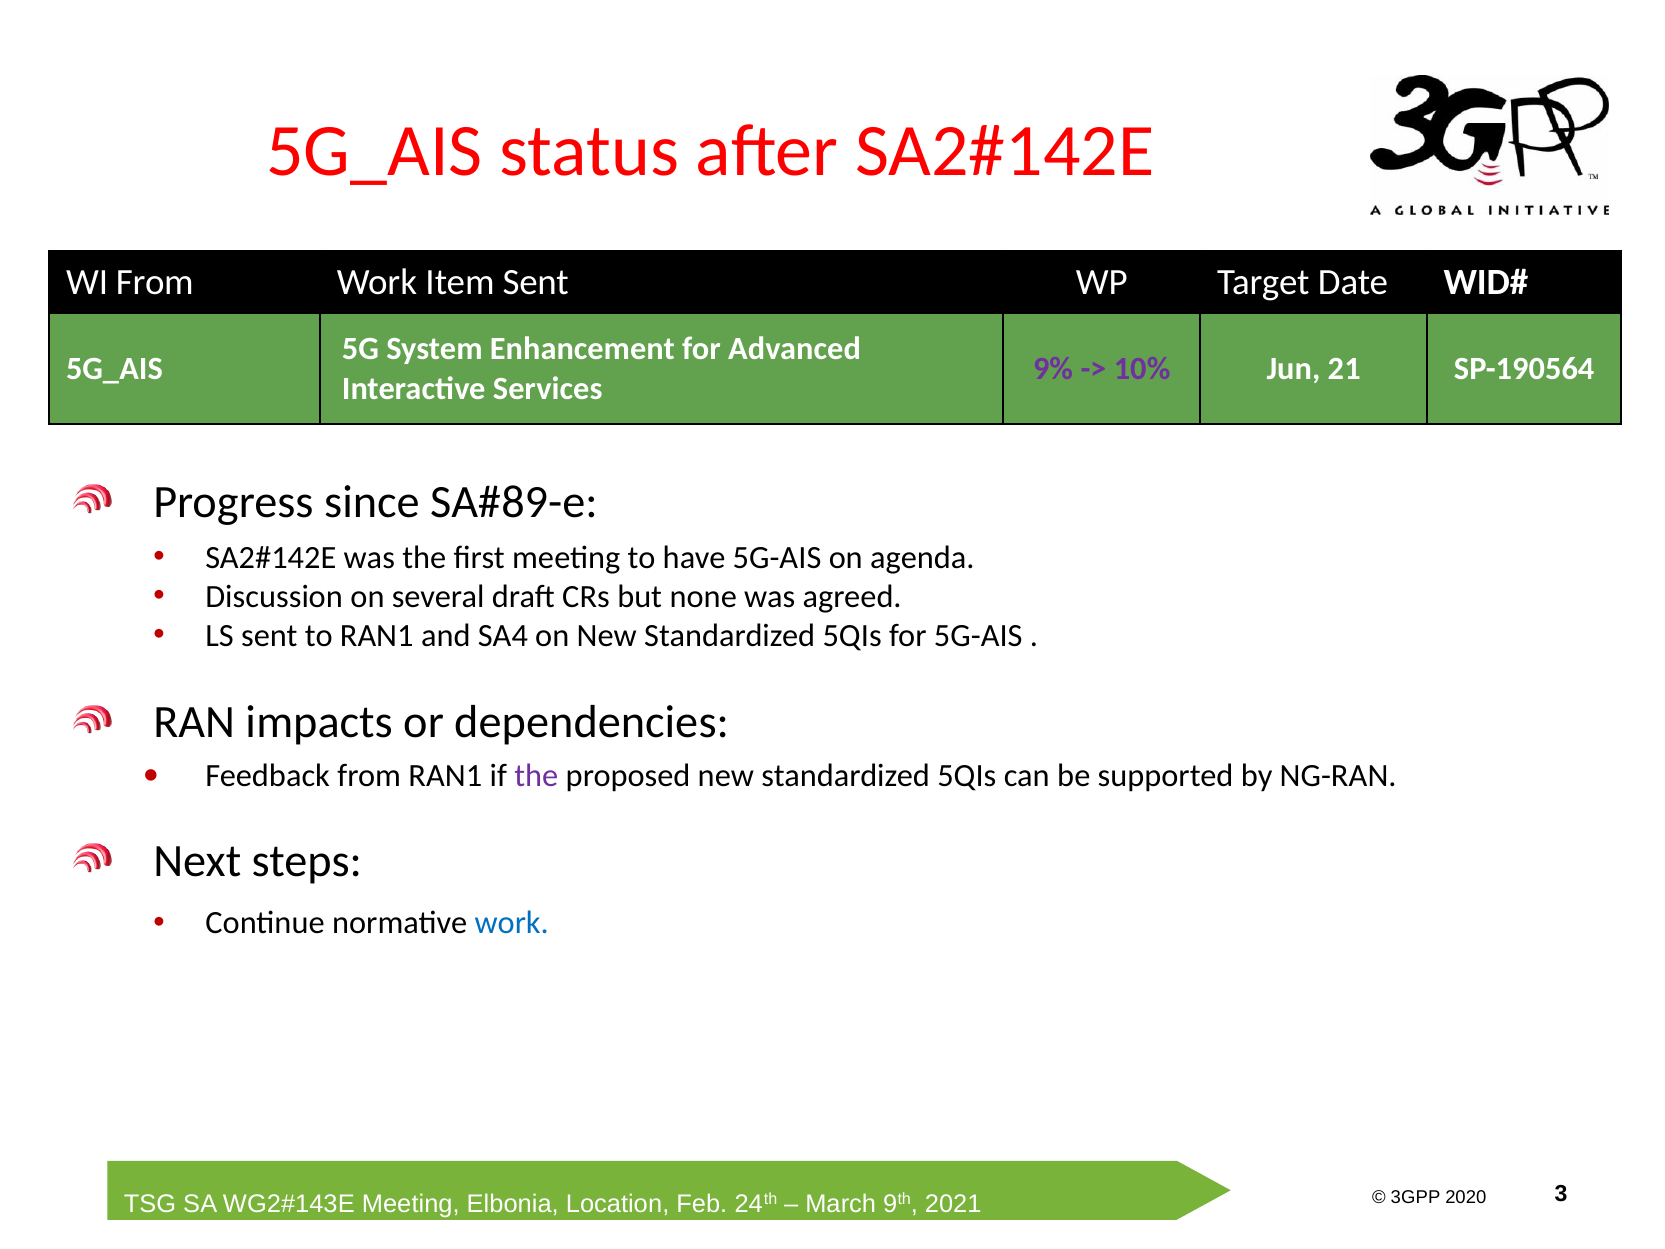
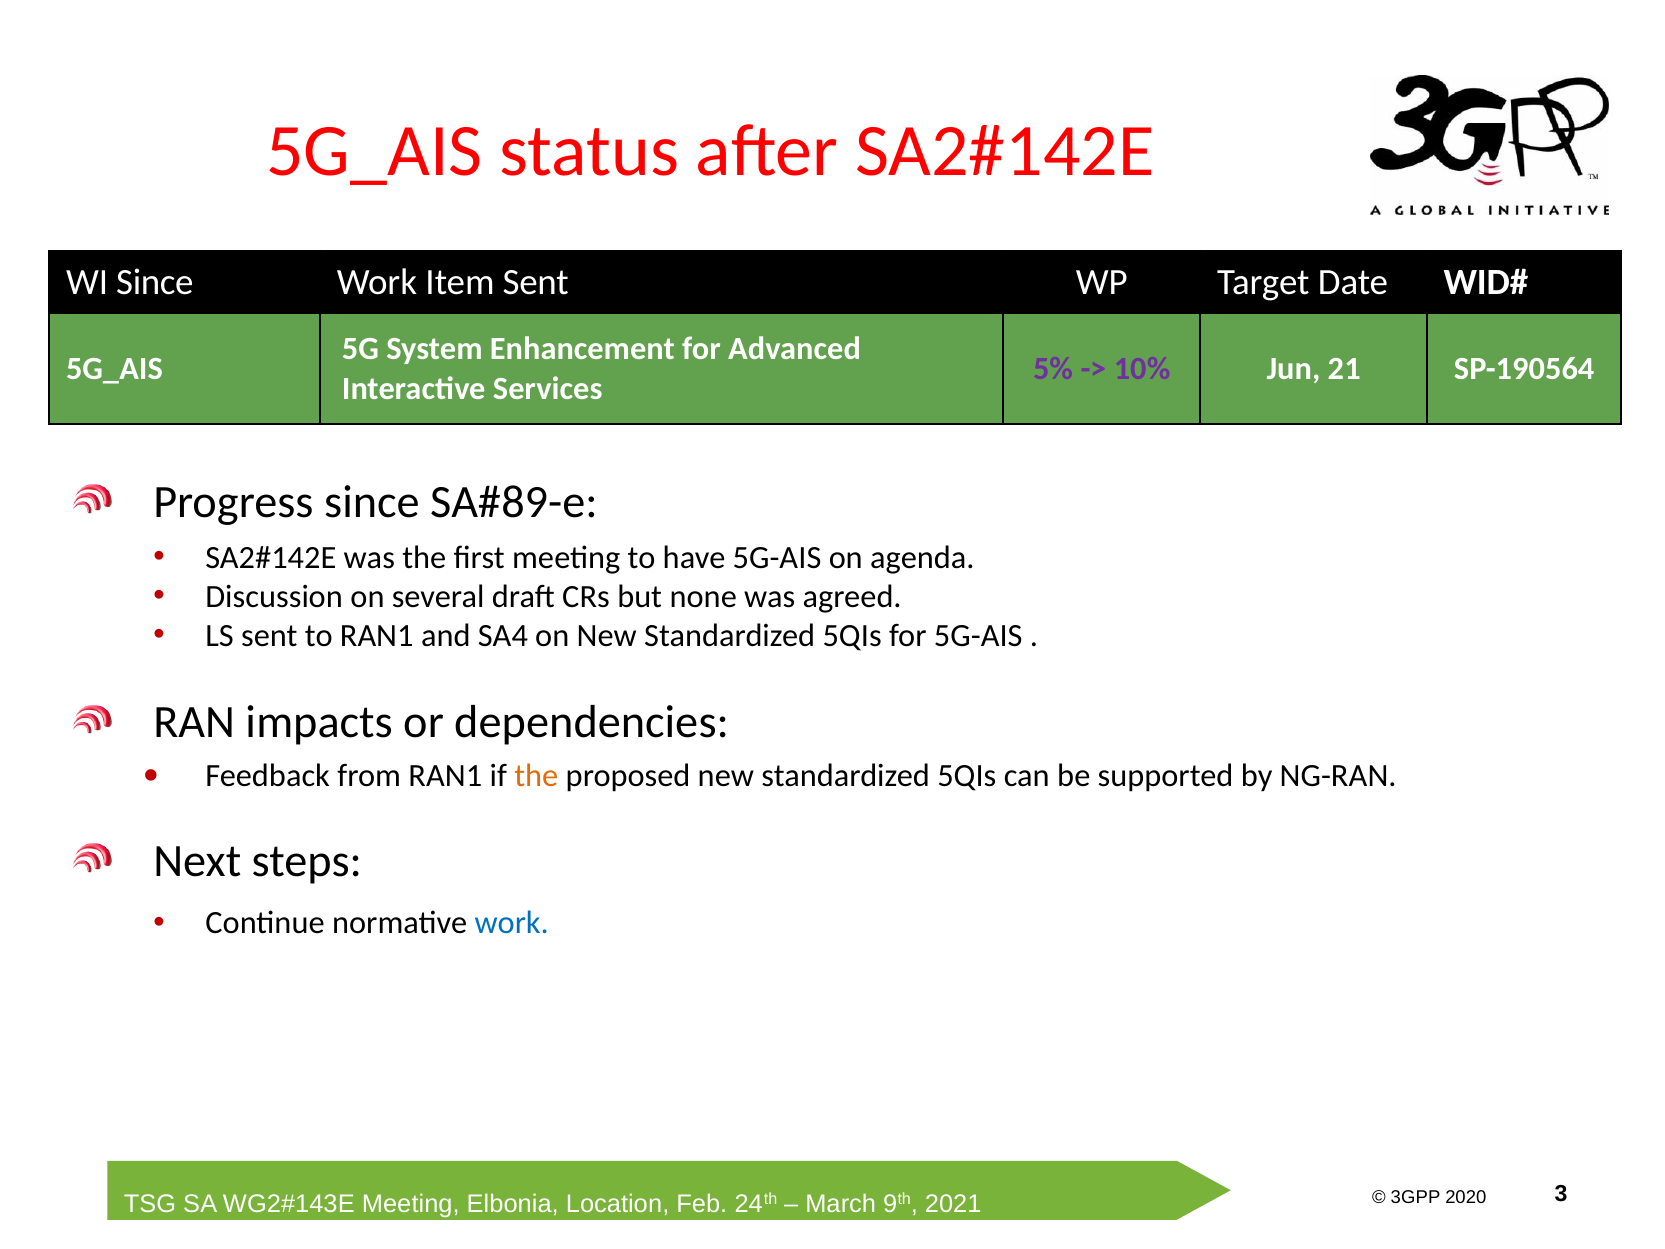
WI From: From -> Since
9%: 9% -> 5%
the at (536, 776) colour: purple -> orange
